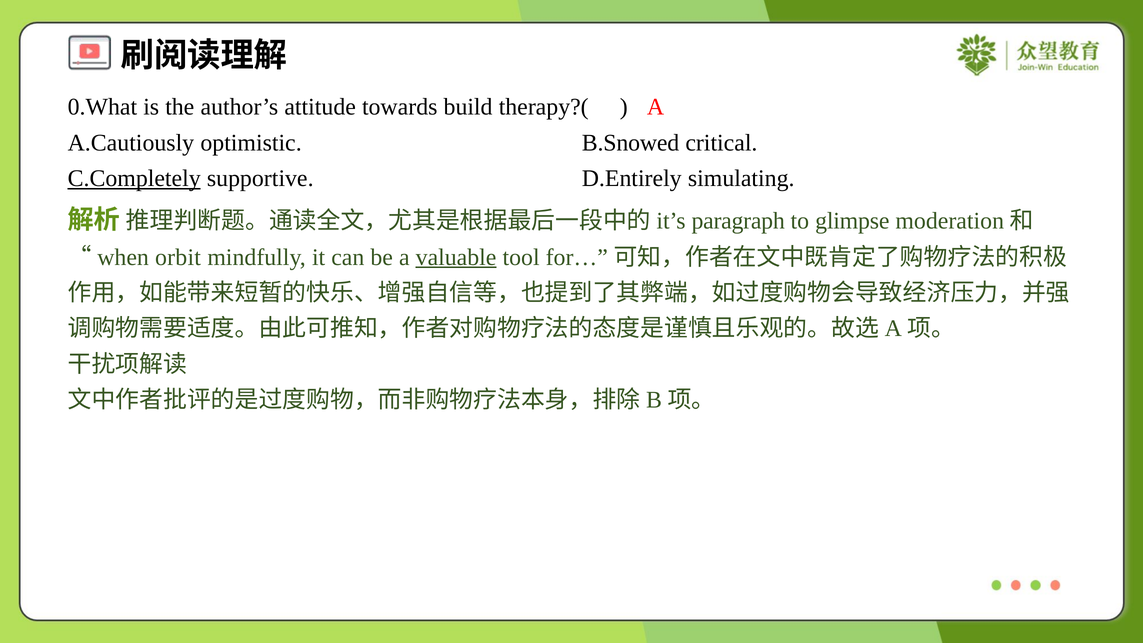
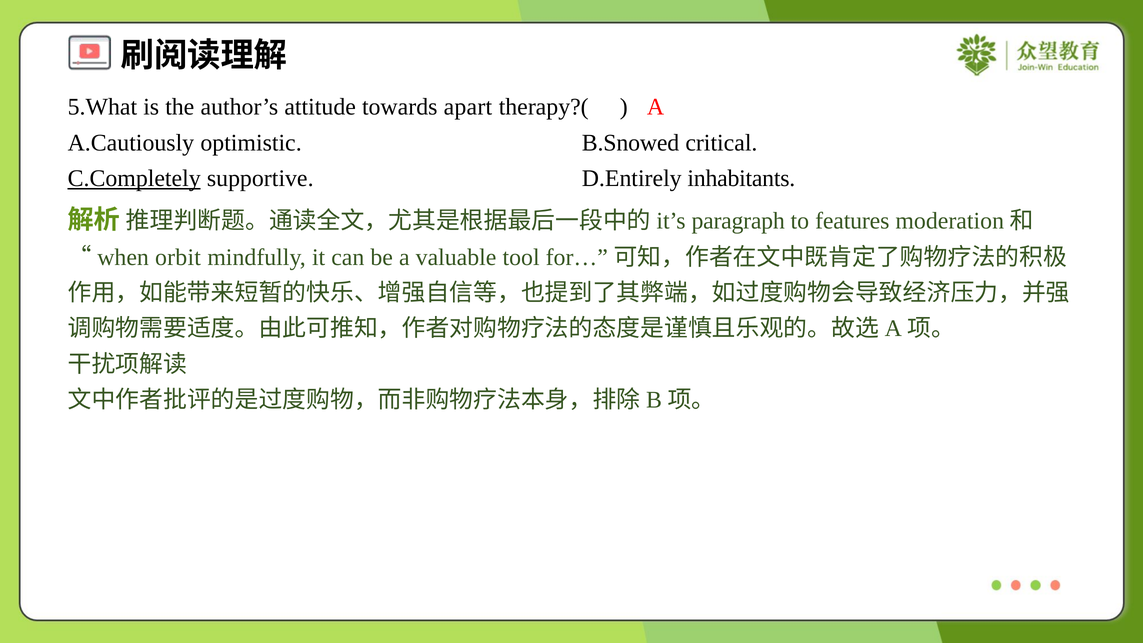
0.What: 0.What -> 5.What
build: build -> apart
simulating: simulating -> inhabitants
glimpse: glimpse -> features
valuable underline: present -> none
